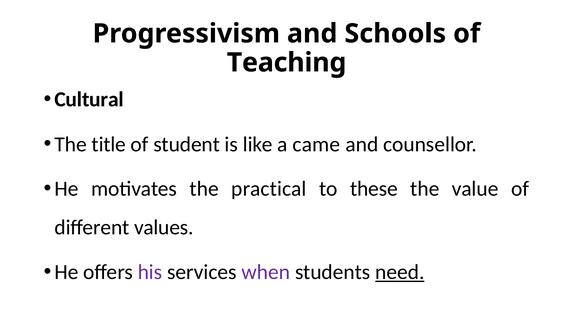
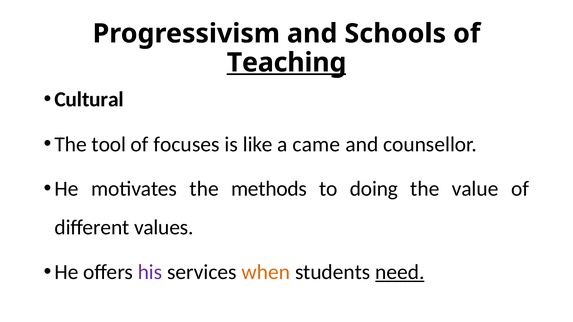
Teaching underline: none -> present
title: title -> tool
student: student -> focuses
practical: practical -> methods
these: these -> doing
when colour: purple -> orange
